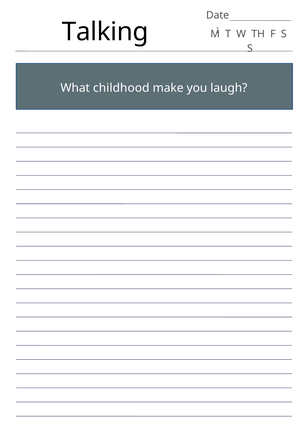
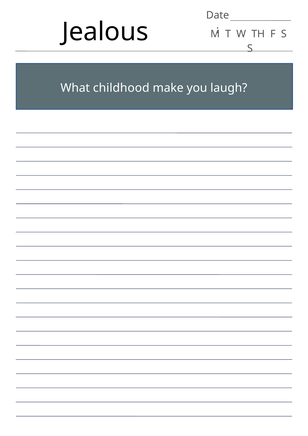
Talking: Talking -> Jealous
